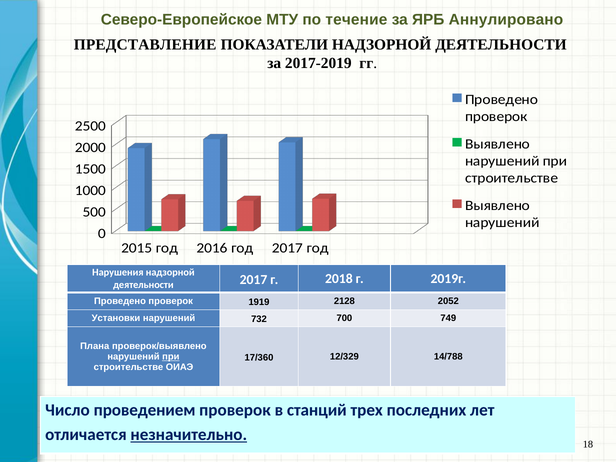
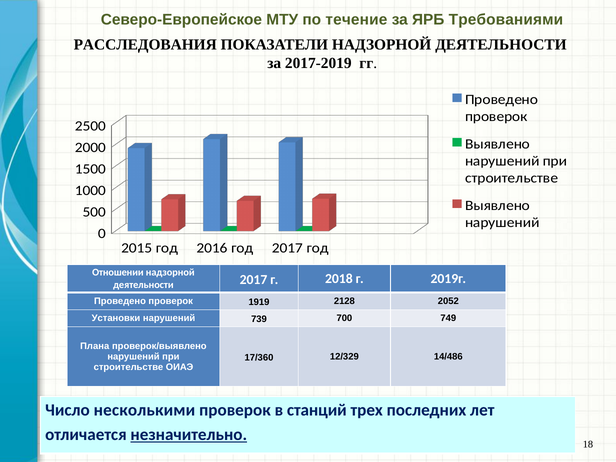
Аннулировано: Аннулировано -> Требованиями
ПРЕДСТАВЛЕНИЕ: ПРЕДСТАВЛЕНИЕ -> РАССЛЕДОВАНИЯ
Нарушения: Нарушения -> Отношении
732: 732 -> 739
при at (171, 357) underline: present -> none
14/788: 14/788 -> 14/486
проведением: проведением -> несколькими
